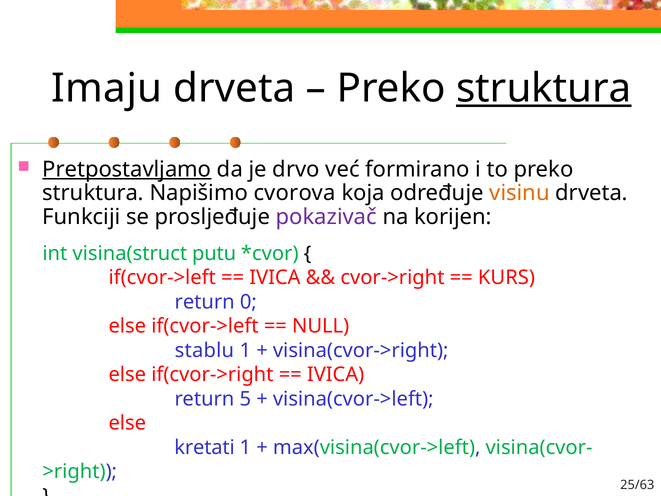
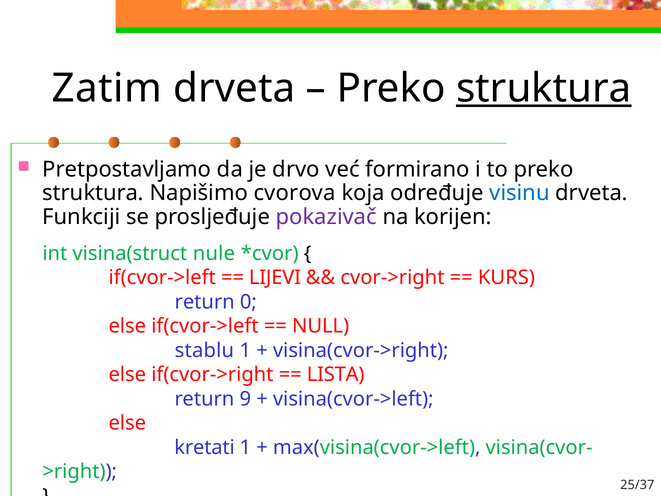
Imaju: Imaju -> Zatim
Pretpostavljamo underline: present -> none
visinu colour: orange -> blue
putu: putu -> nule
IVICA at (275, 278): IVICA -> LIJEVI
IVICA at (336, 375): IVICA -> LISTA
5: 5 -> 9
25/63: 25/63 -> 25/37
